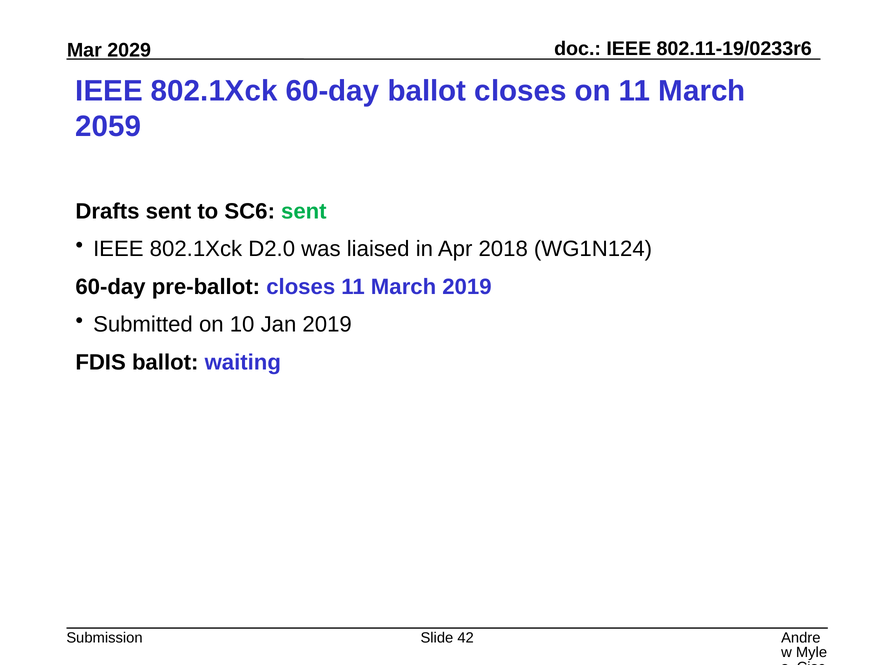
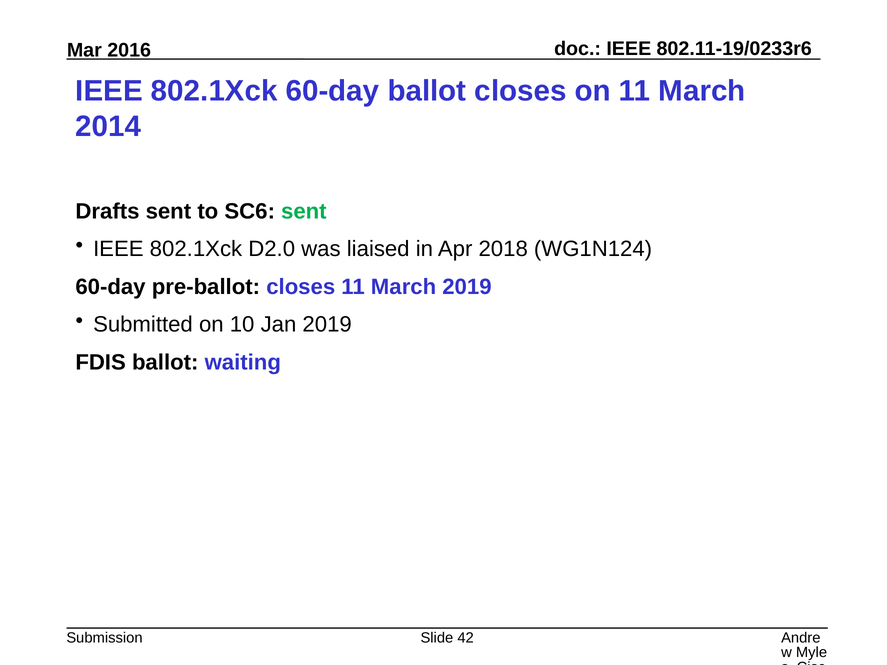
2029: 2029 -> 2016
2059: 2059 -> 2014
